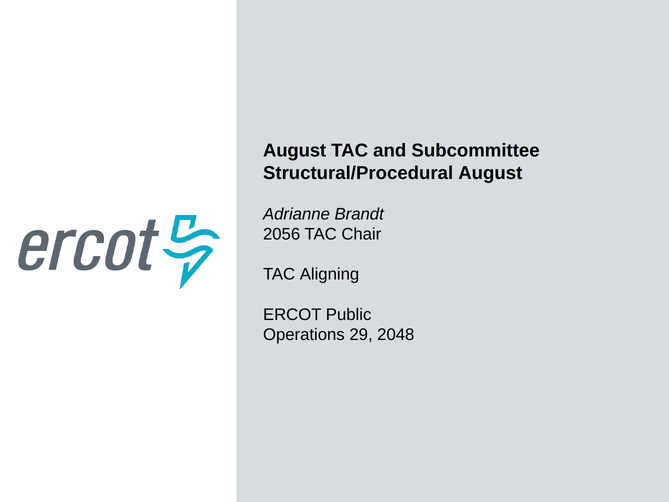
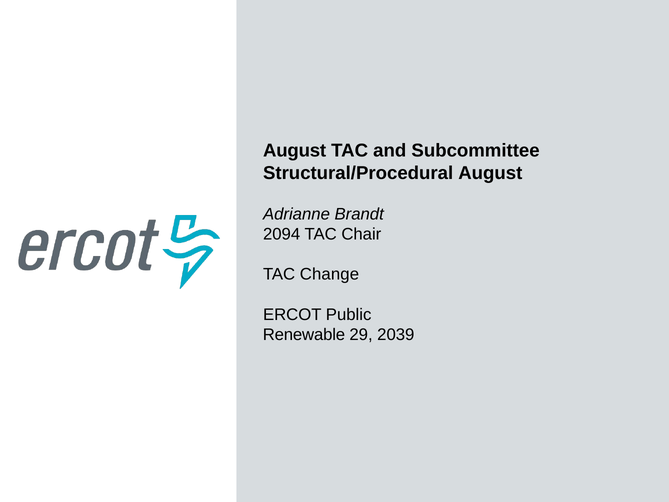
2056: 2056 -> 2094
Aligning: Aligning -> Change
Operations: Operations -> Renewable
2048: 2048 -> 2039
